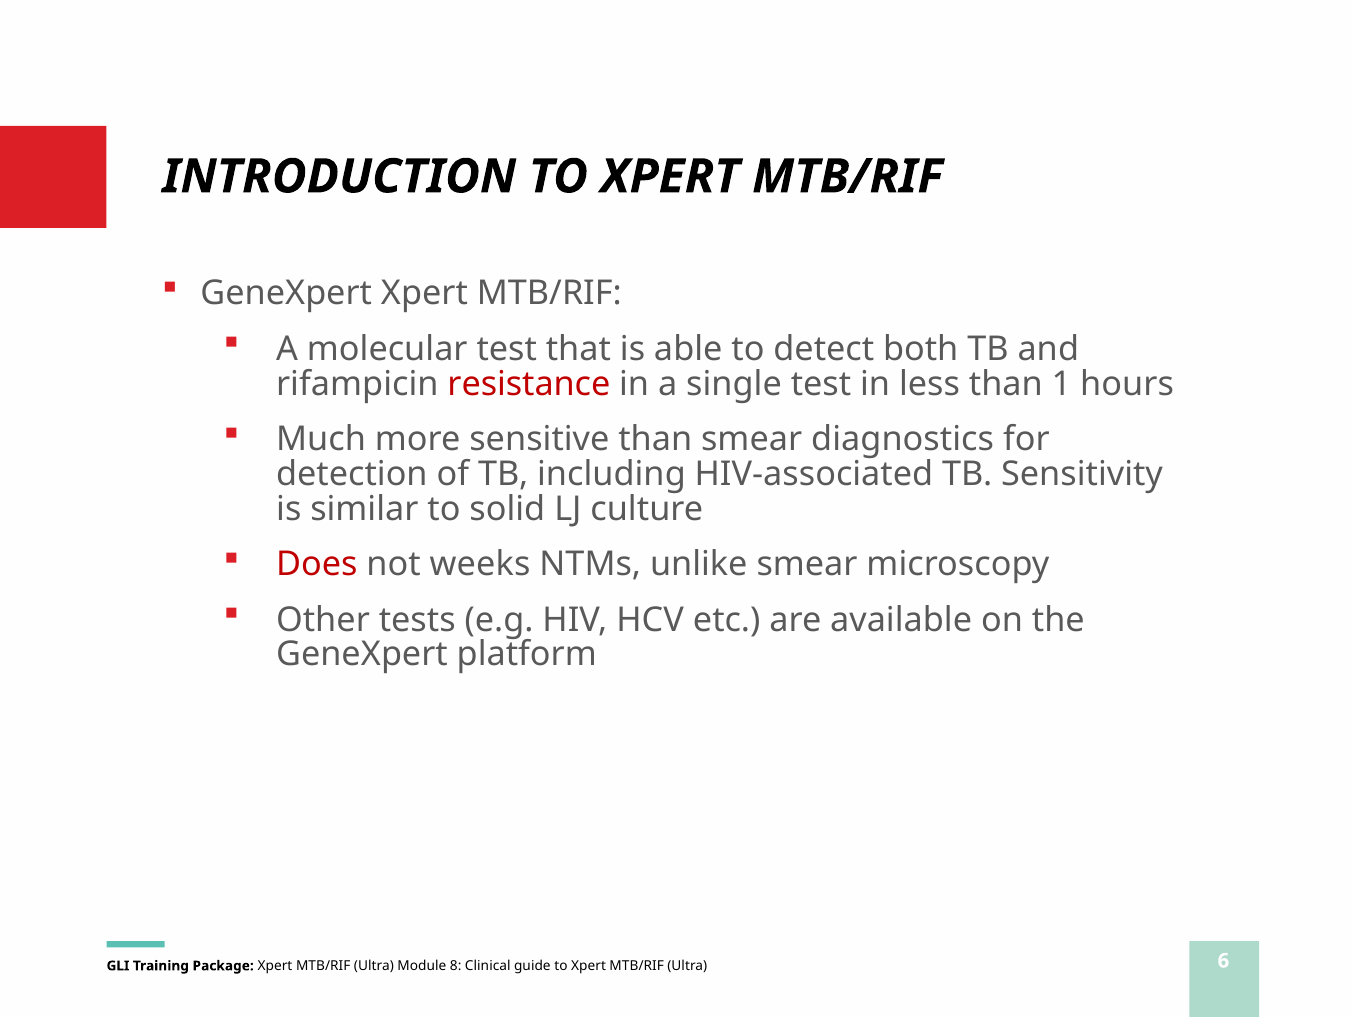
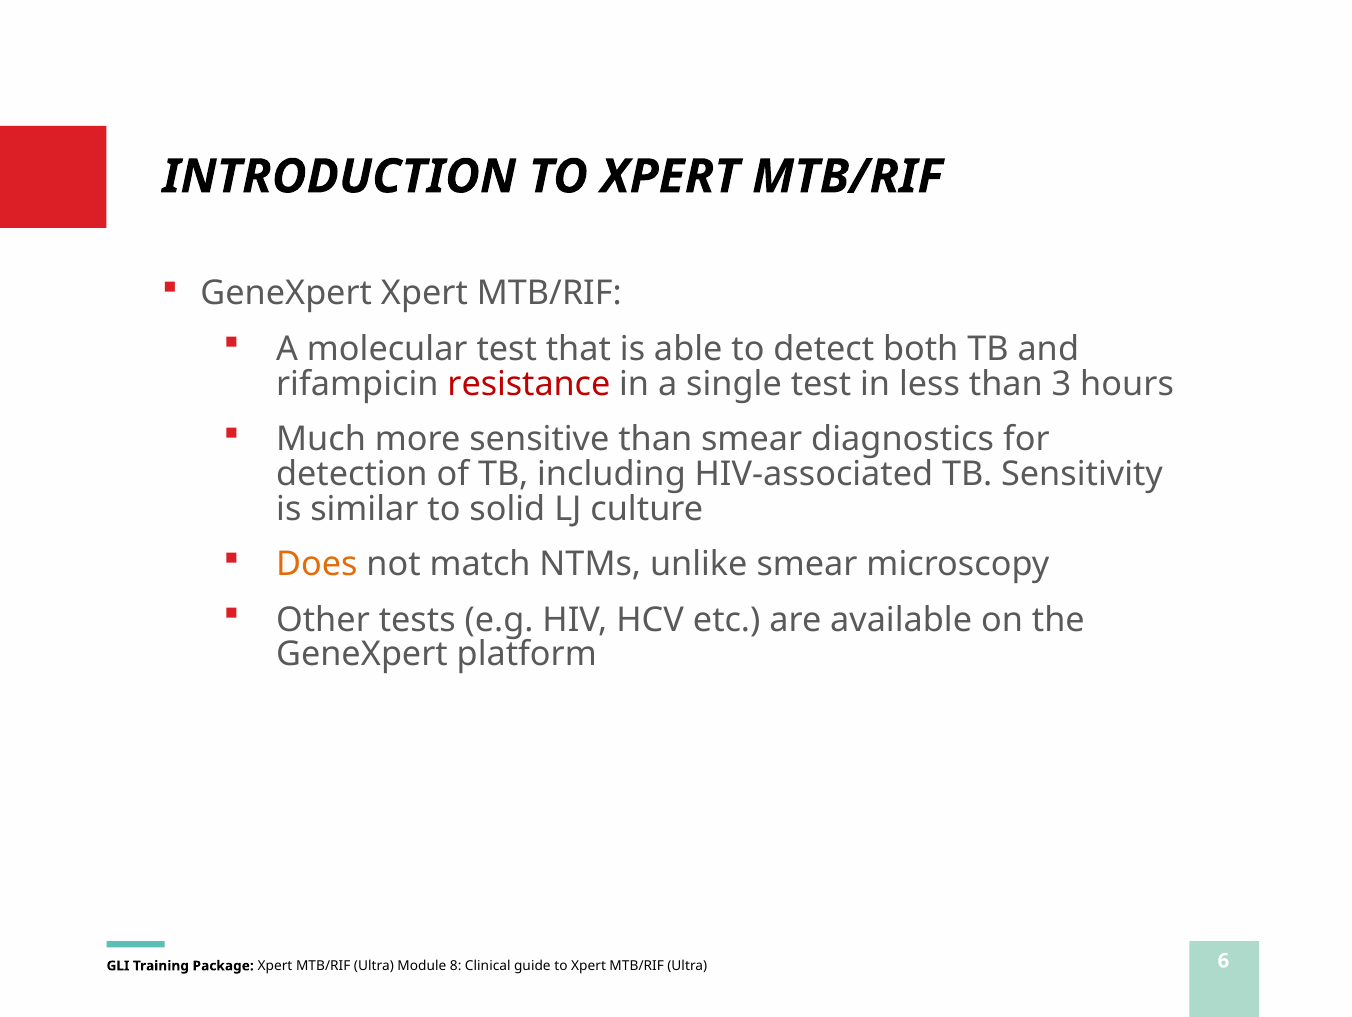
1: 1 -> 3
Does colour: red -> orange
weeks: weeks -> match
